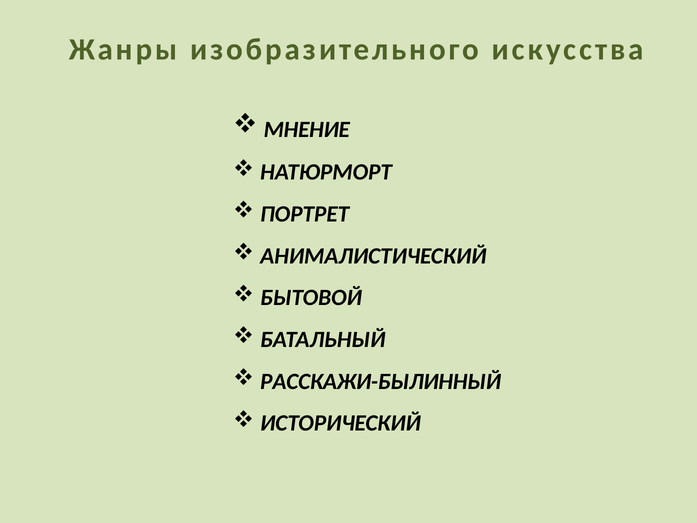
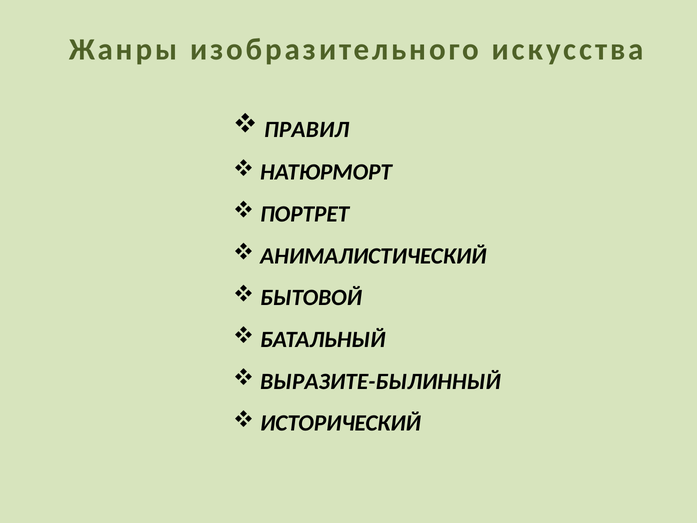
МНЕНИЕ: МНЕНИЕ -> ПРАВИЛ
РАССКАЖИ-БЫЛИННЫЙ: РАССКАЖИ-БЫЛИННЫЙ -> ВЫРАЗИТЕ-БЫЛИННЫЙ
